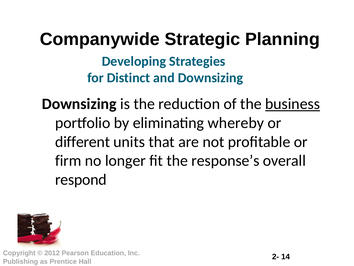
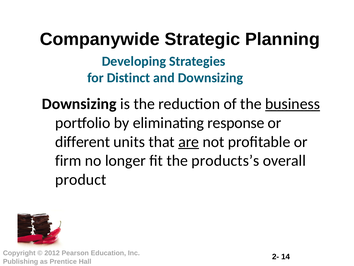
whereby: whereby -> response
are underline: none -> present
response’s: response’s -> products’s
respond: respond -> product
